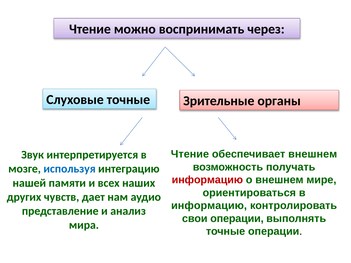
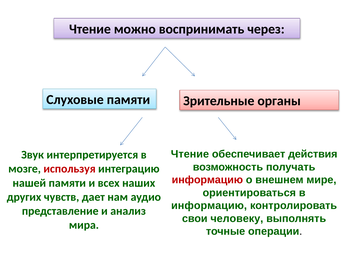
Слуховые точные: точные -> памяти
обеспечивает внешнем: внешнем -> действия
используя colour: blue -> red
свои операции: операции -> человеку
